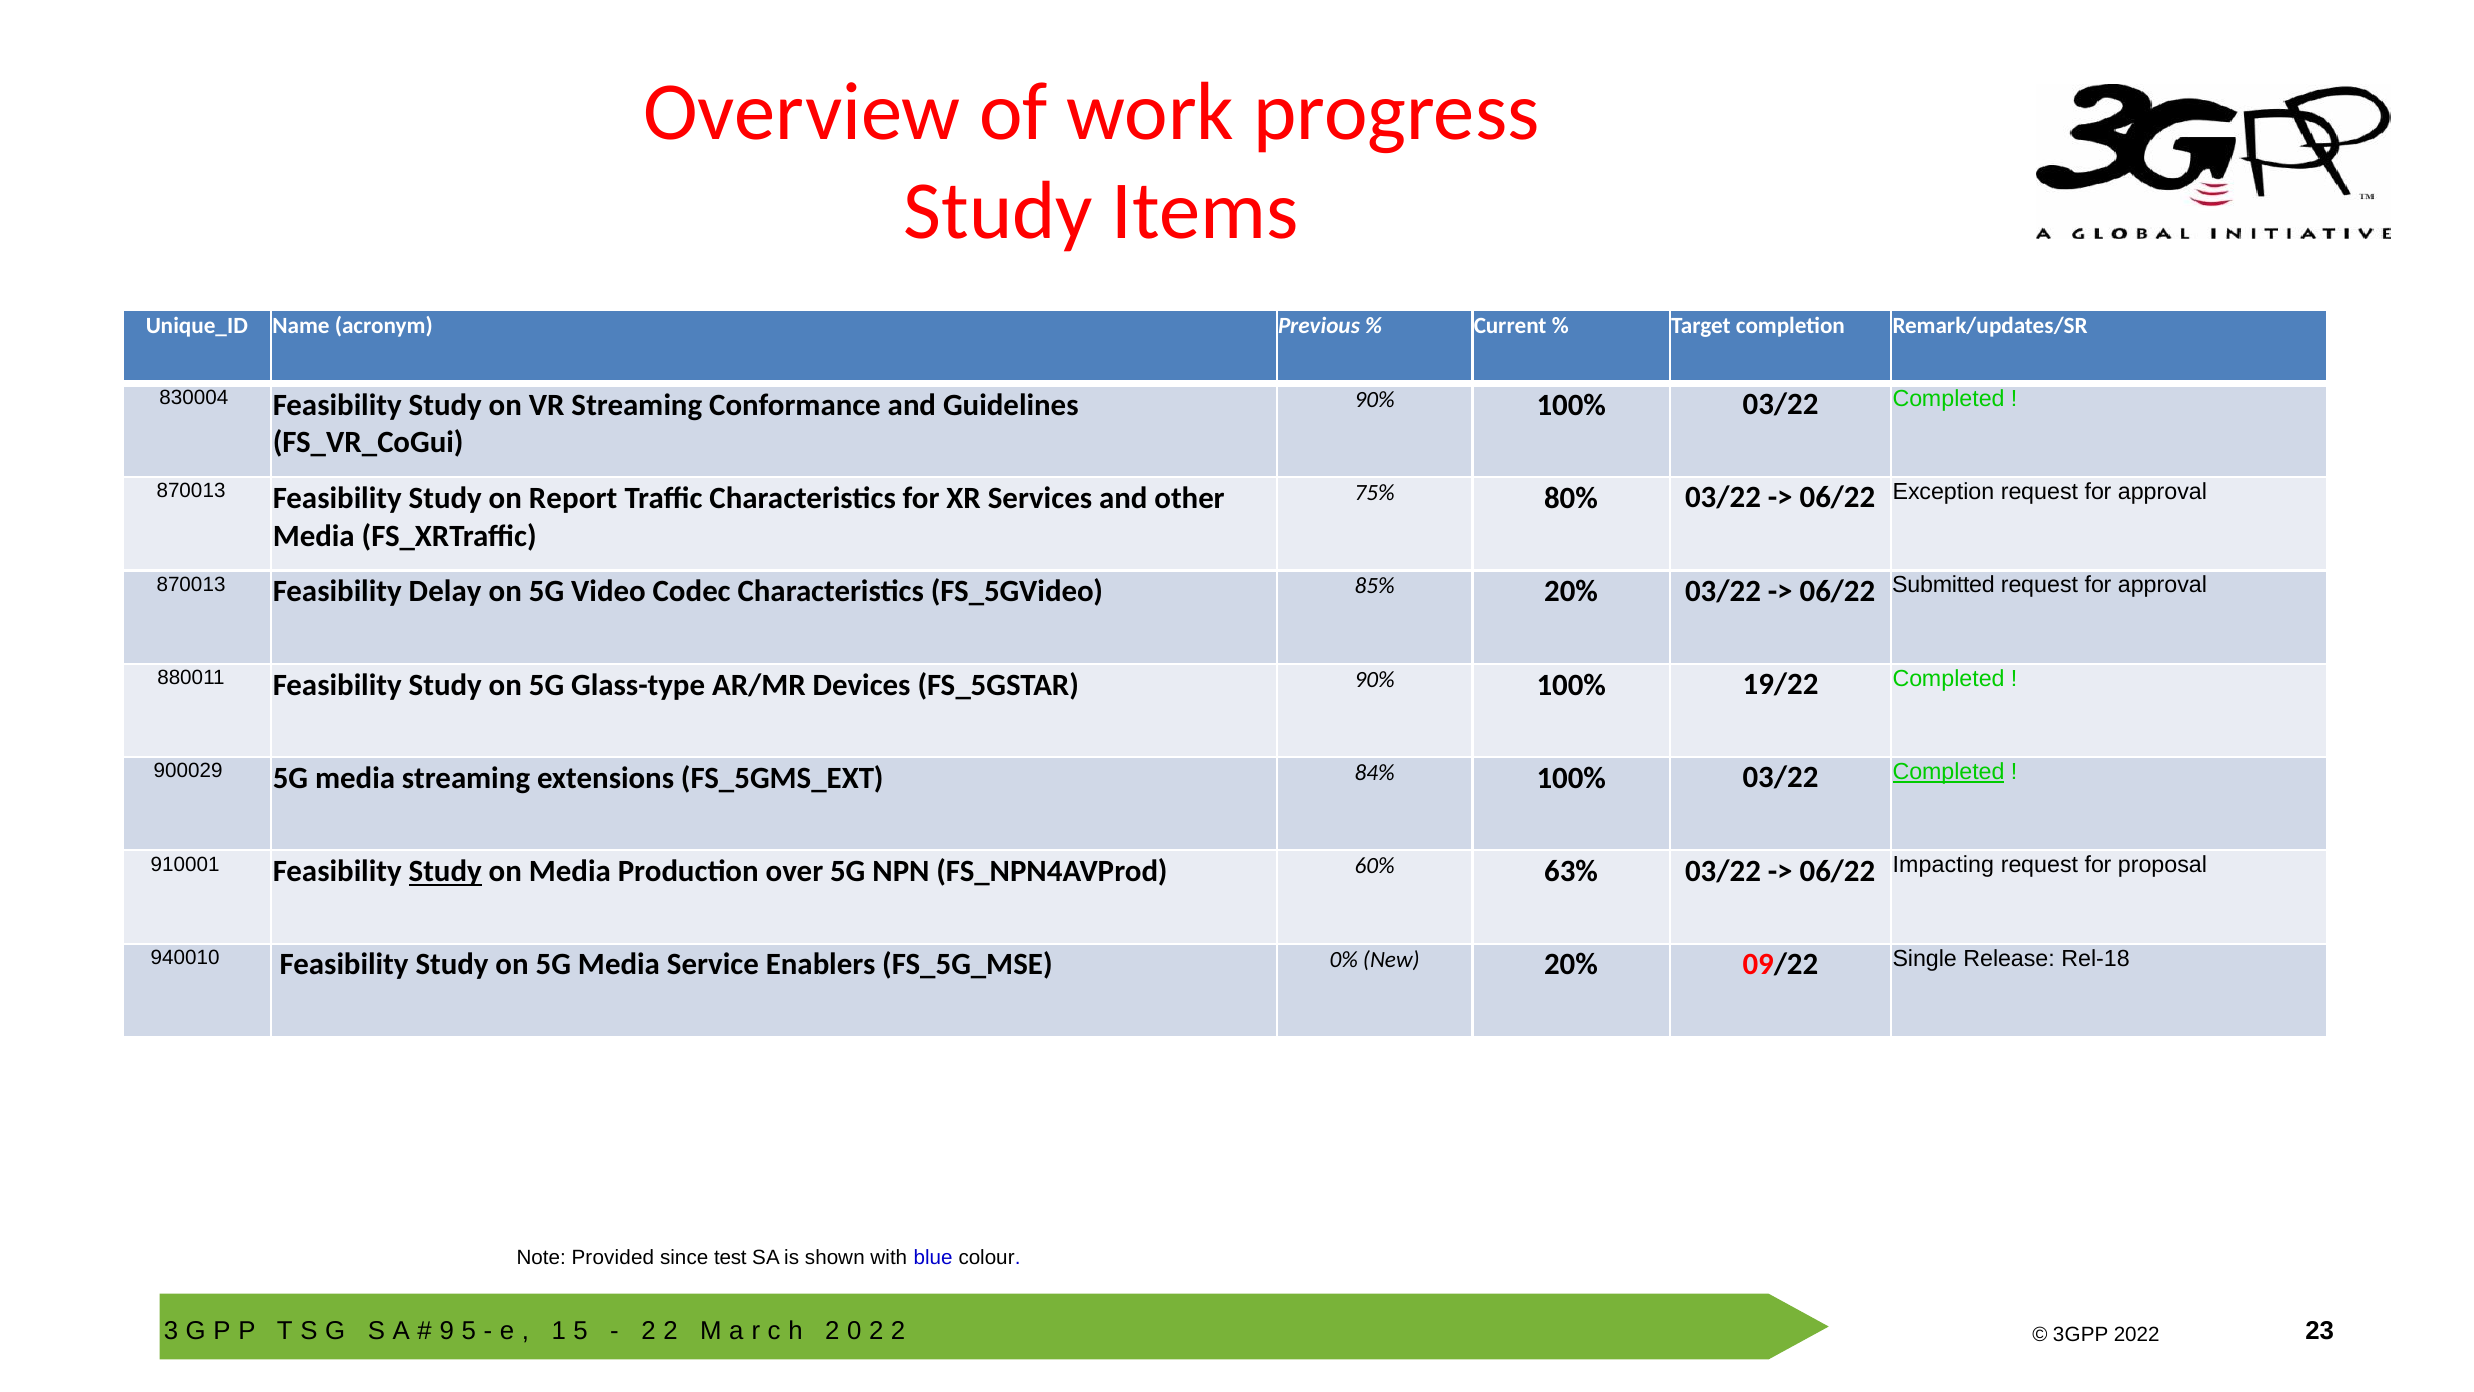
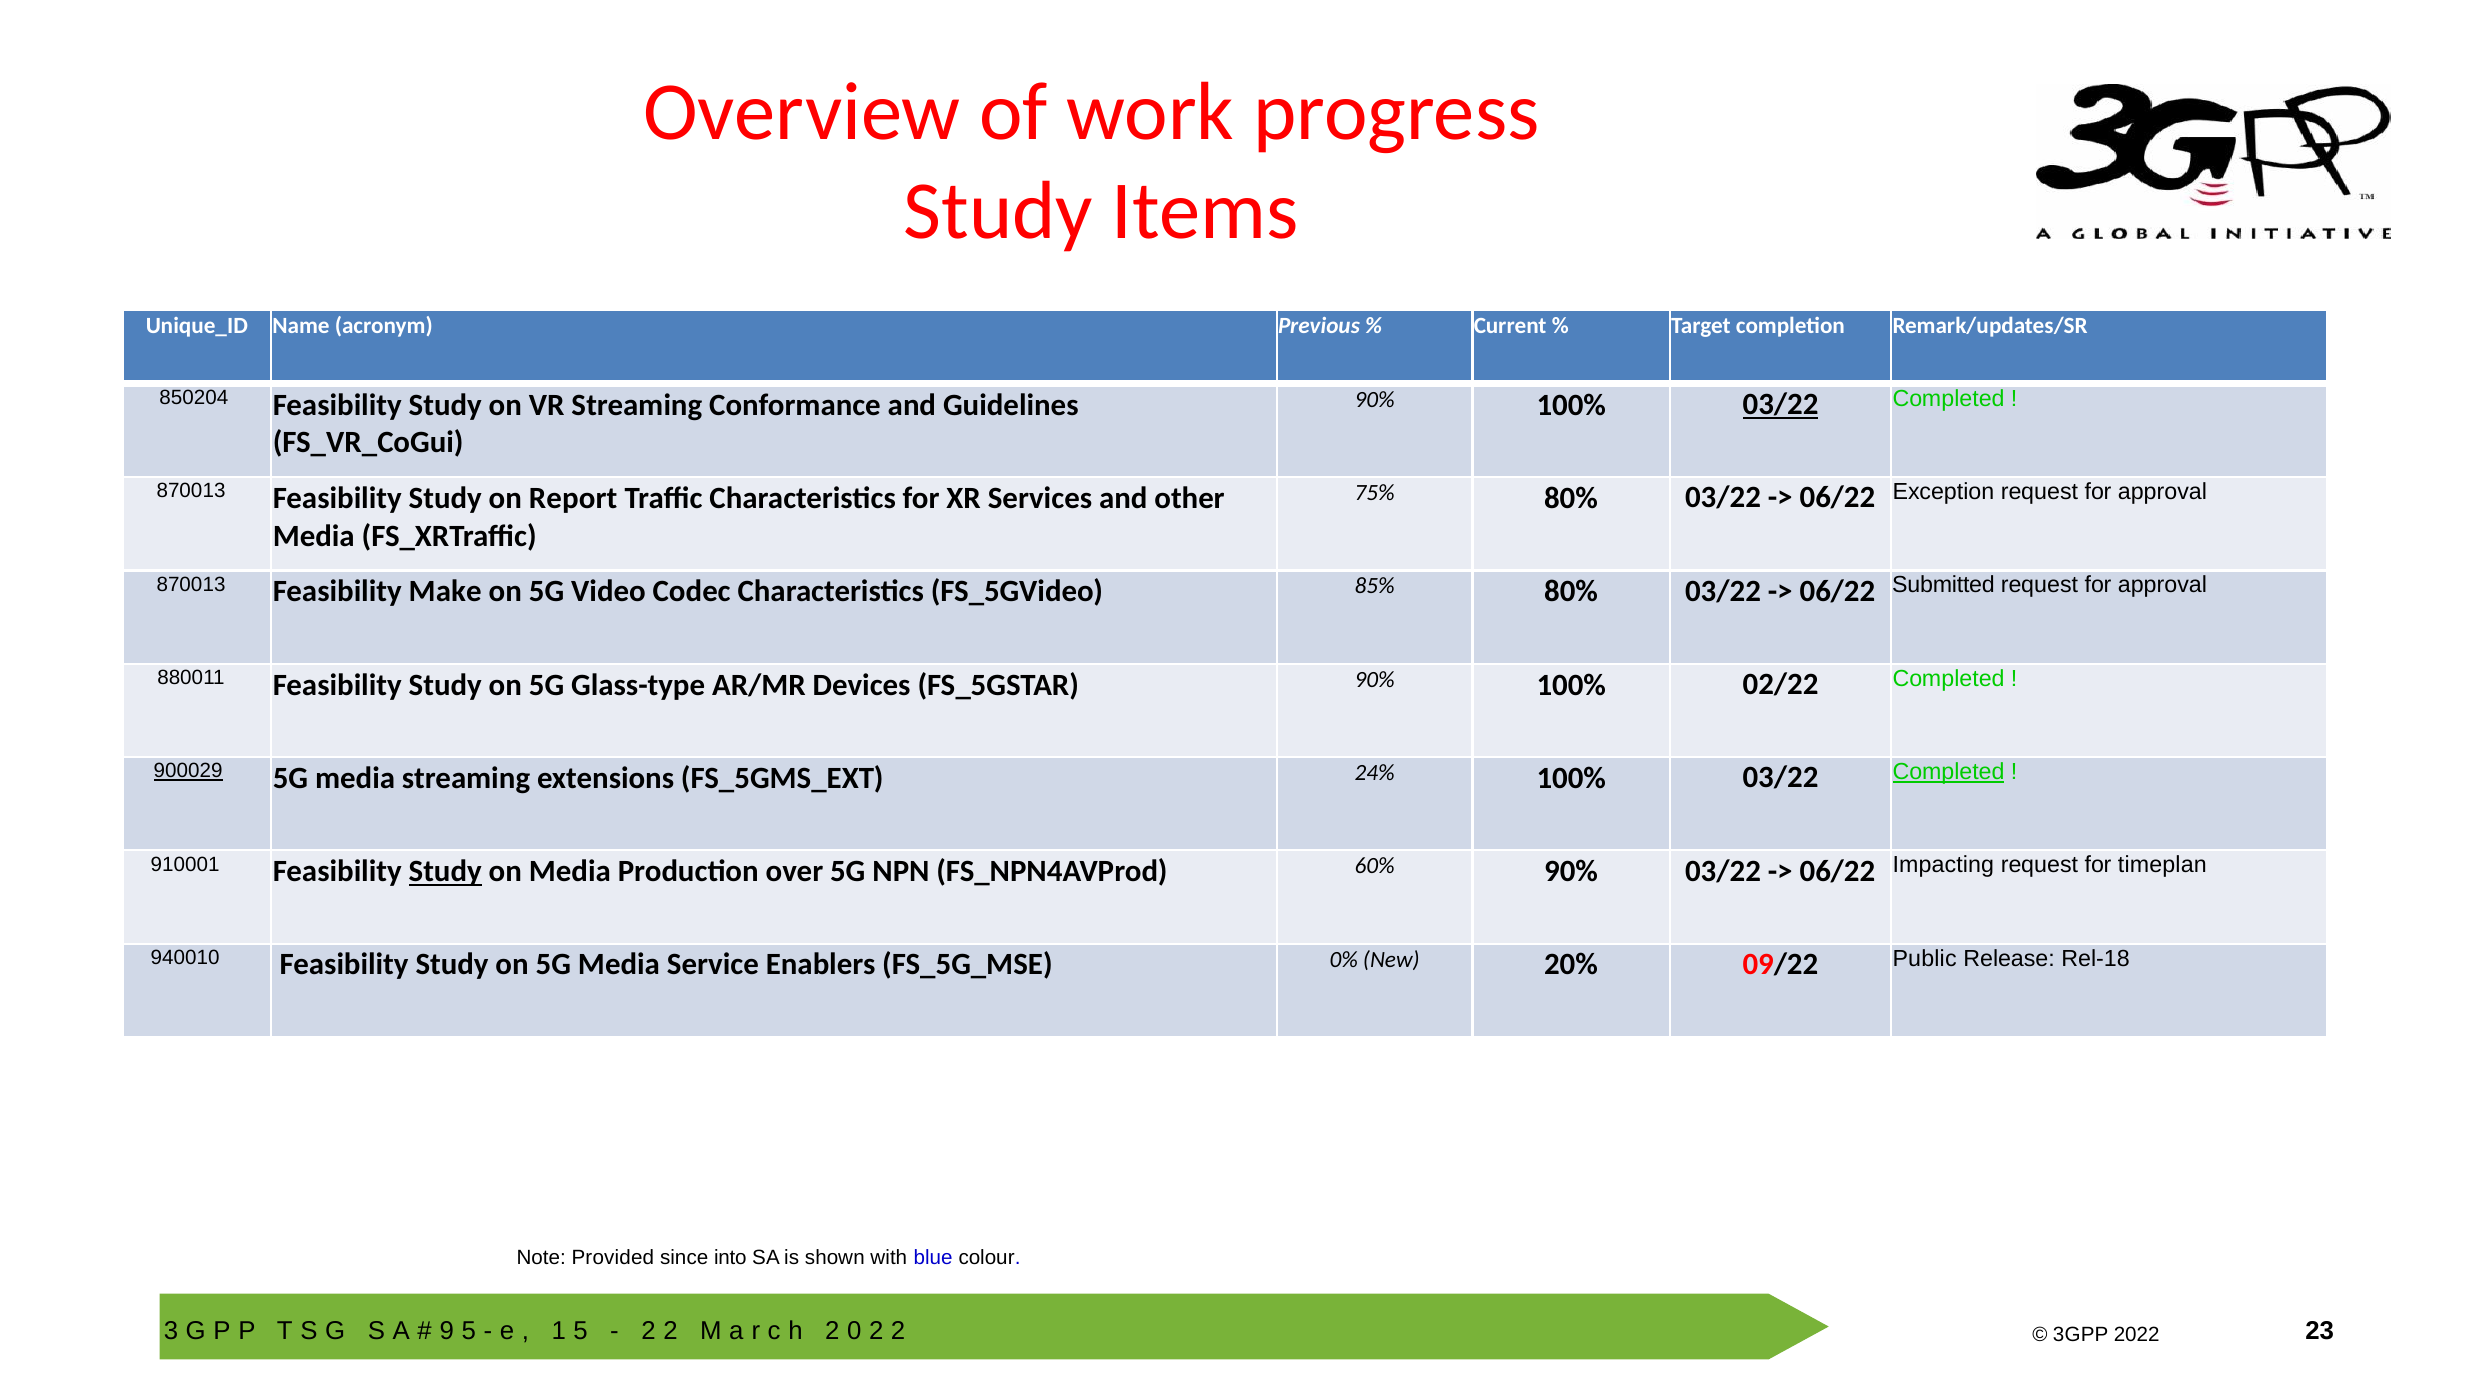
830004: 830004 -> 850204
03/22 at (1781, 404) underline: none -> present
Delay: Delay -> Make
85% 20%: 20% -> 80%
19/22: 19/22 -> 02/22
900029 underline: none -> present
84%: 84% -> 24%
60% 63%: 63% -> 90%
proposal: proposal -> timeplan
Single: Single -> Public
test: test -> into
